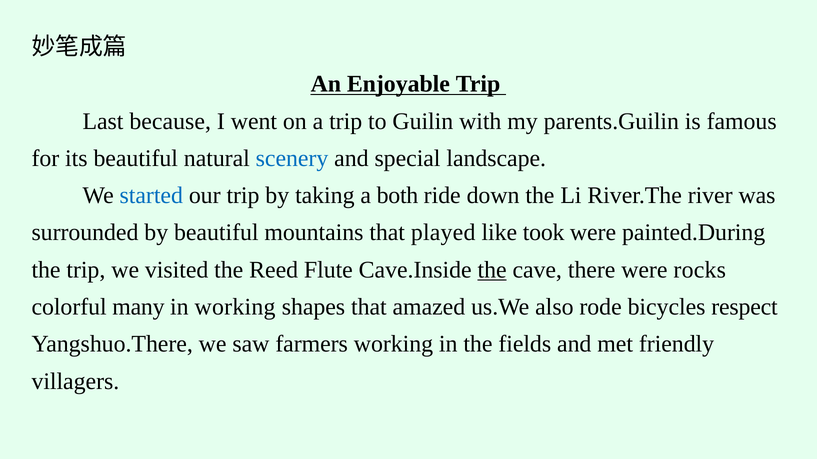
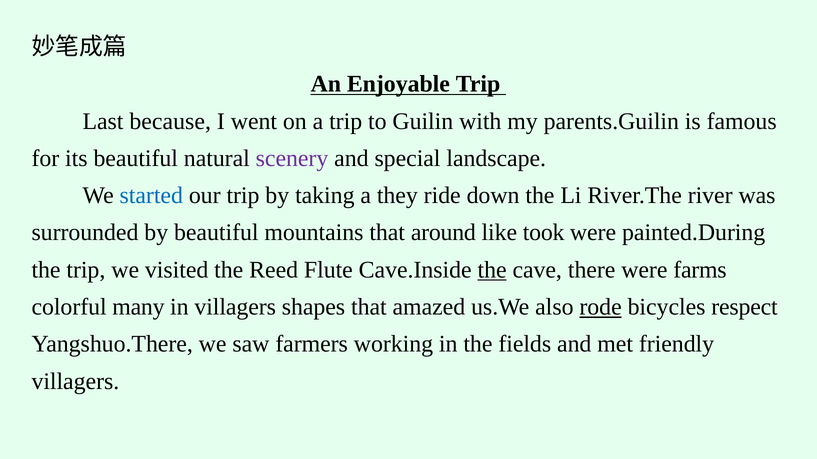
scenery colour: blue -> purple
both: both -> they
played: played -> around
rocks: rocks -> farms
in working: working -> villagers
rode underline: none -> present
